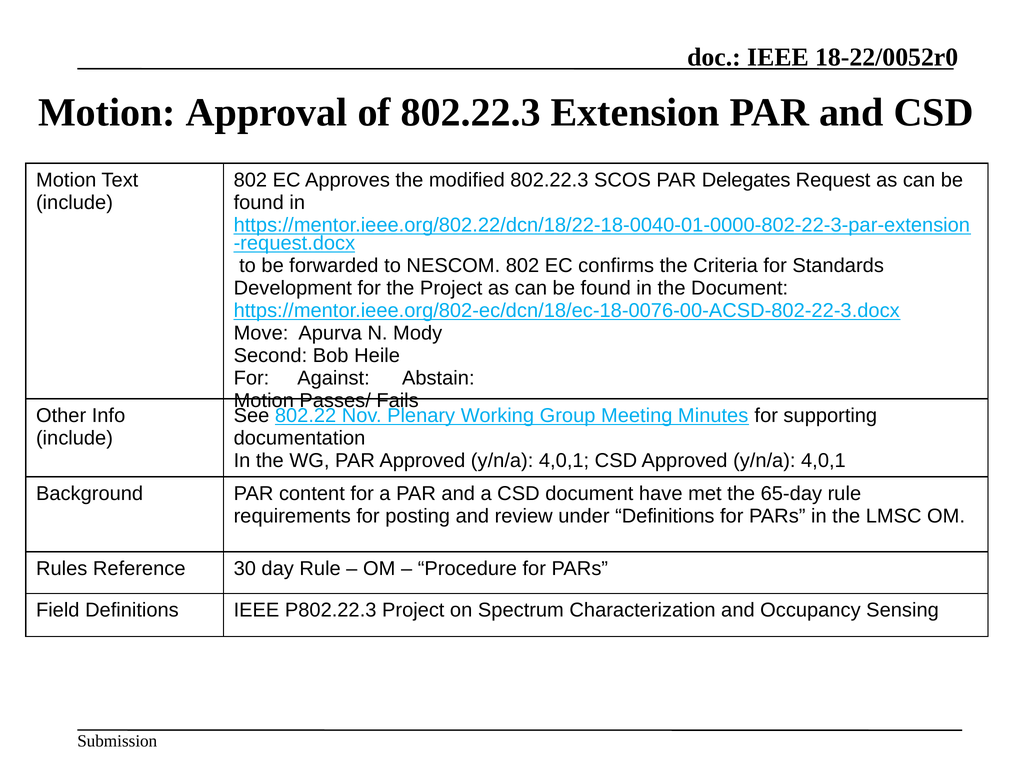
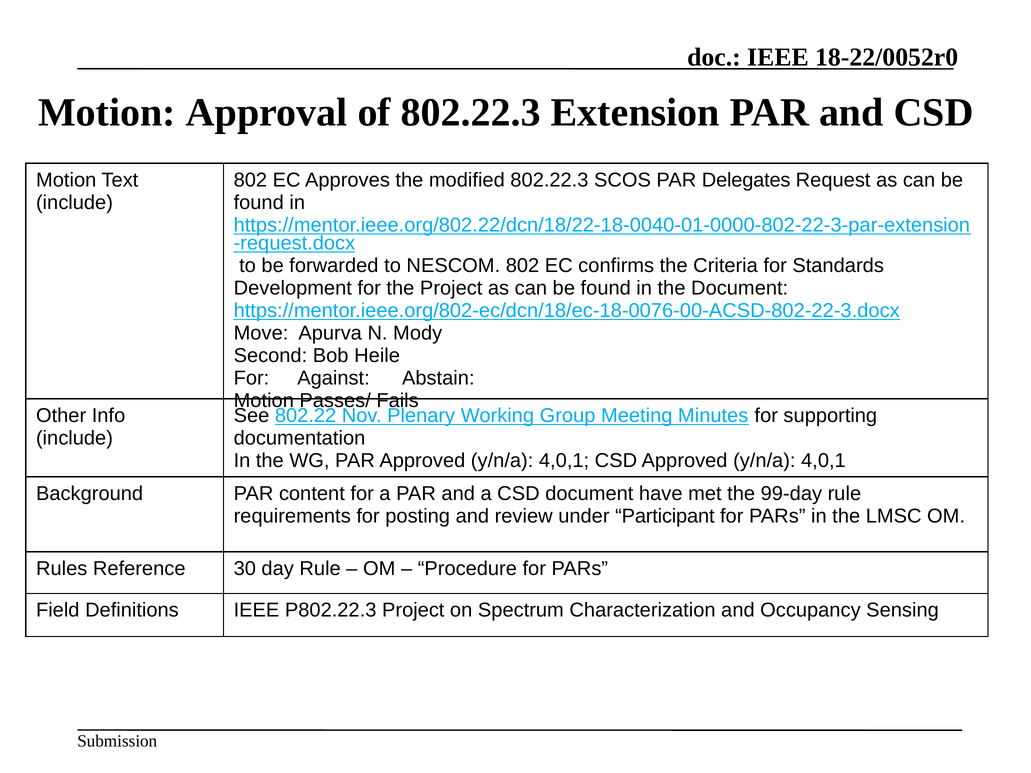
65-day: 65-day -> 99-day
under Definitions: Definitions -> Participant
